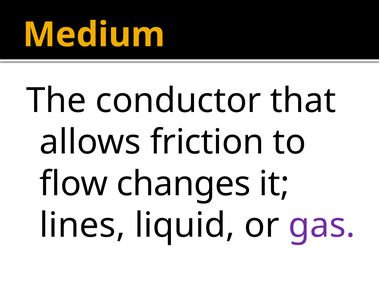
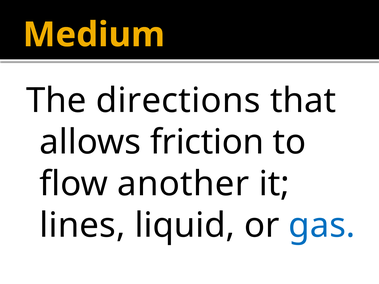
conductor: conductor -> directions
changes: changes -> another
gas colour: purple -> blue
